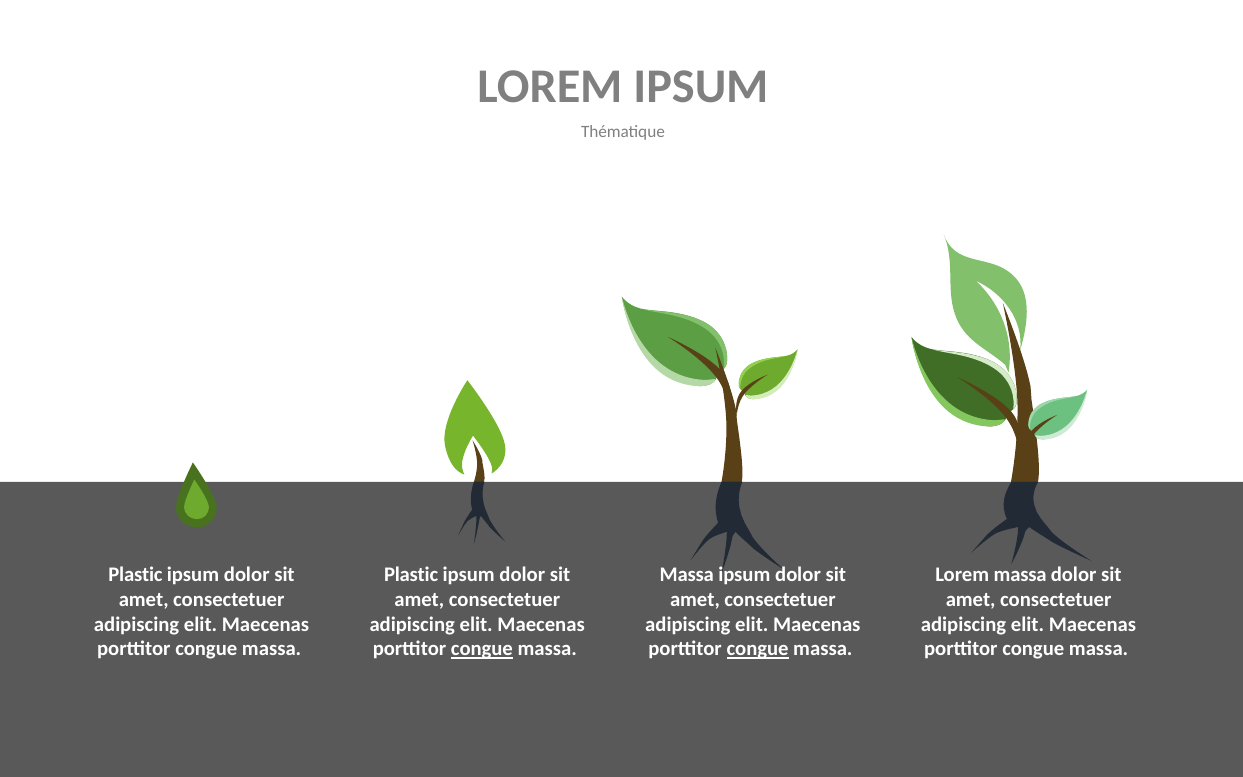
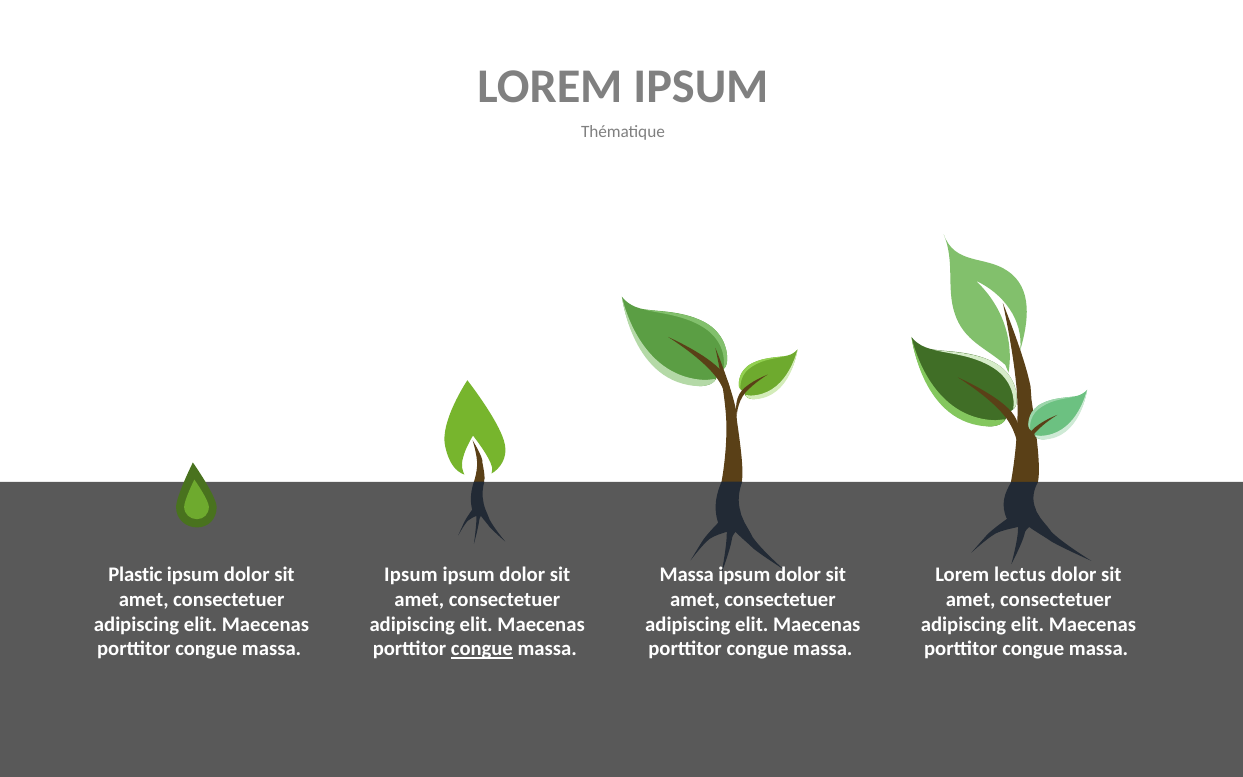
Plastic at (411, 574): Plastic -> Ipsum
Lorem massa: massa -> lectus
congue at (758, 649) underline: present -> none
